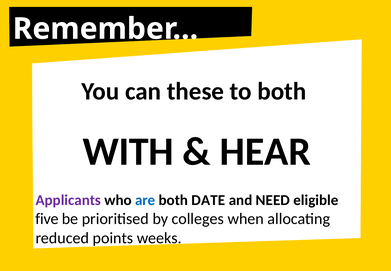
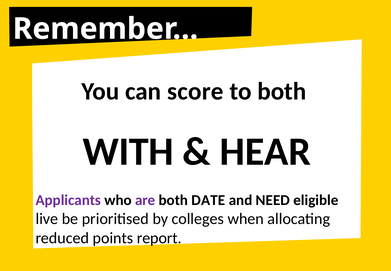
these: these -> score
are colour: blue -> purple
five: five -> live
weeks: weeks -> report
